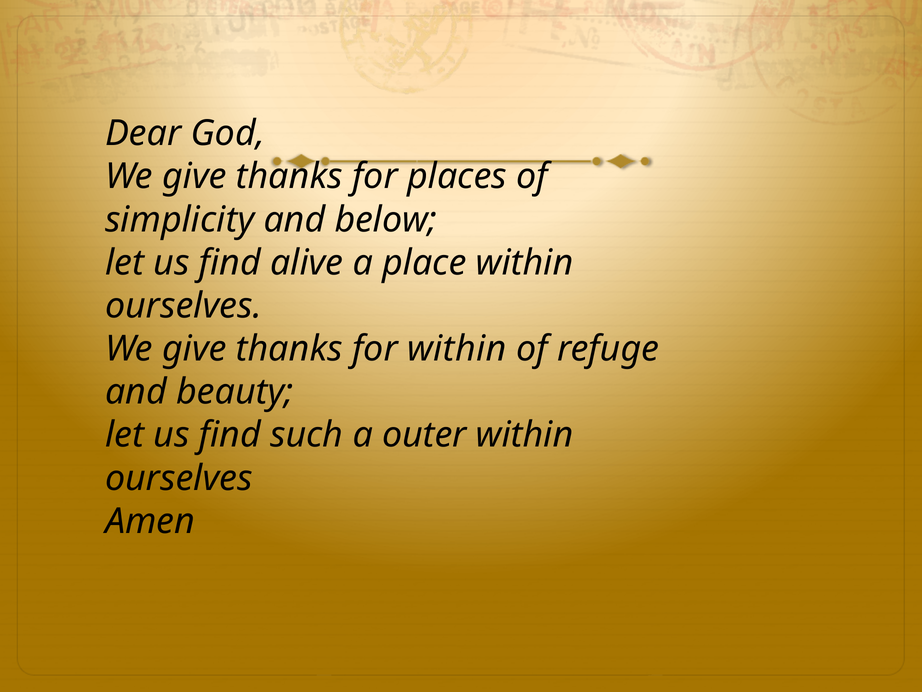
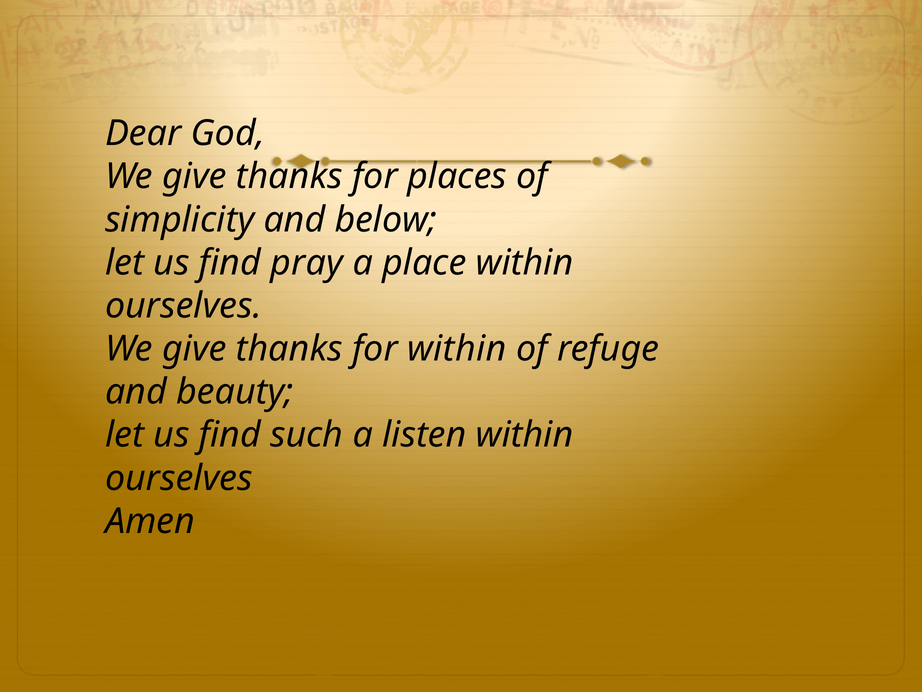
alive: alive -> pray
outer: outer -> listen
